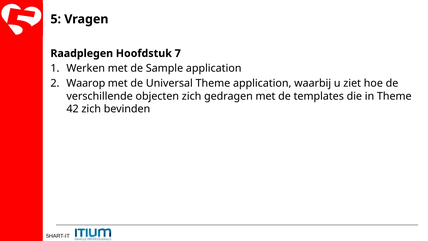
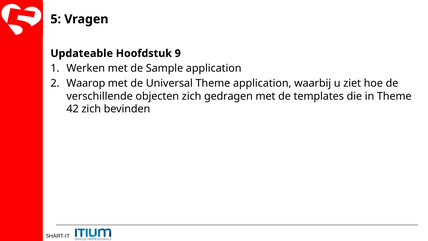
Raadplegen: Raadplegen -> Updateable
7: 7 -> 9
